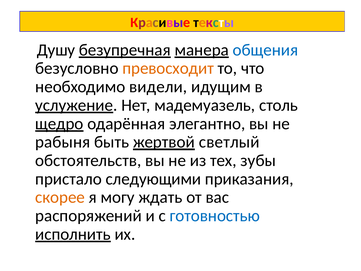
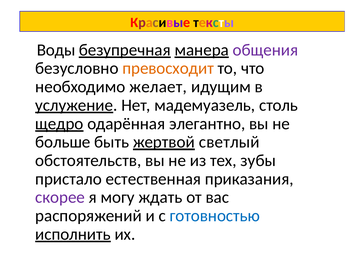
Душу: Душу -> Воды
общения colour: blue -> purple
видели: видели -> желает
рабыня: рабыня -> больше
следующими: следующими -> естественная
скорее colour: orange -> purple
